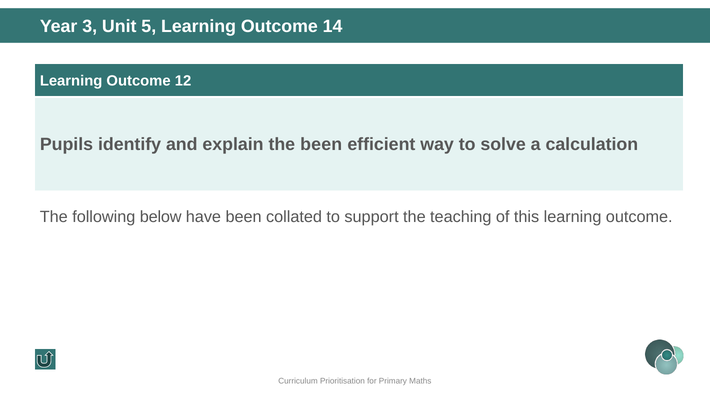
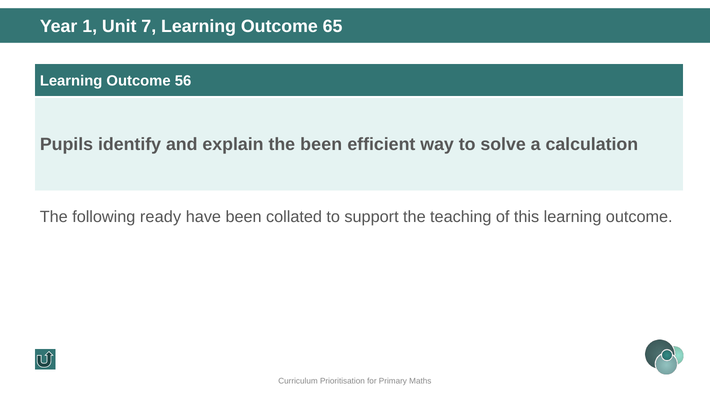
3: 3 -> 1
5: 5 -> 7
14: 14 -> 65
12: 12 -> 56
below: below -> ready
